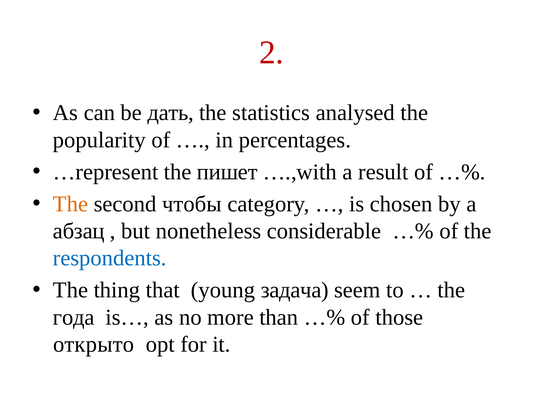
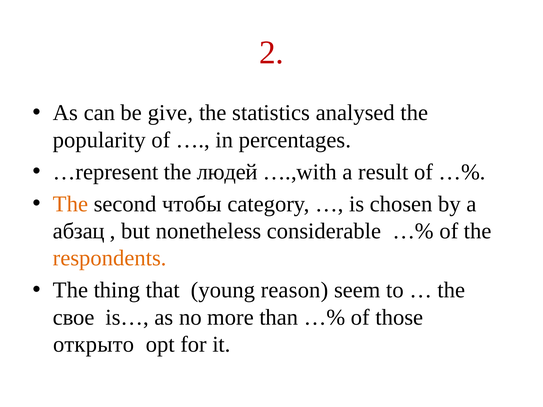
дать: дать -> give
пишет: пишет -> людей
respondents colour: blue -> orange
задача: задача -> reason
года: года -> свое
